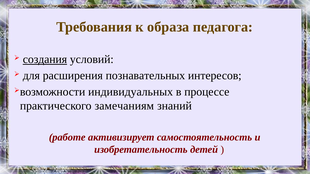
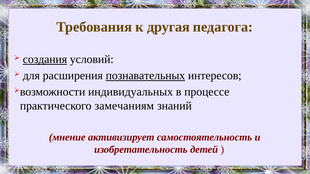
образа: образа -> другая
познавательных underline: none -> present
работе: работе -> мнение
